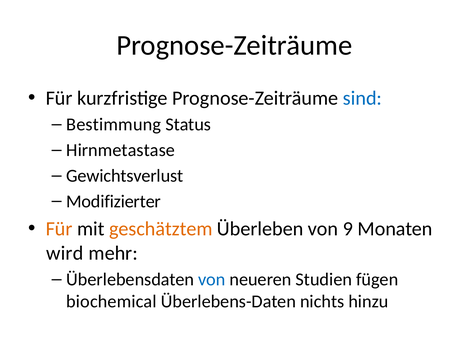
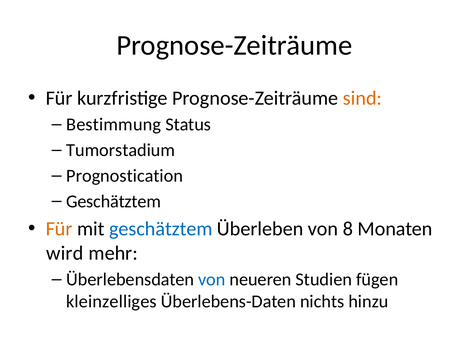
sind colour: blue -> orange
Hirnmetastase: Hirnmetastase -> Tumorstadium
Gewichtsverlust: Gewichtsverlust -> Prognostication
Modifizierter at (114, 201): Modifizierter -> Geschätztem
geschätztem at (161, 229) colour: orange -> blue
9: 9 -> 8
biochemical: biochemical -> kleinzelliges
